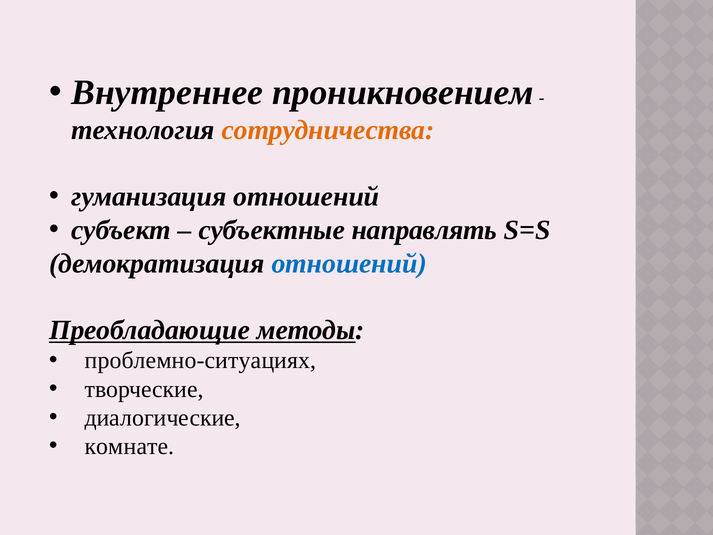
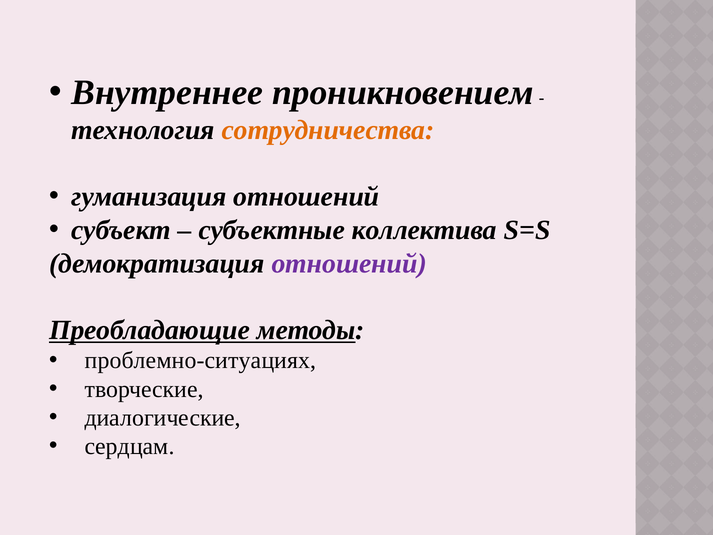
направлять: направлять -> коллектива
отношений at (349, 263) colour: blue -> purple
комнате: комнате -> сердцам
